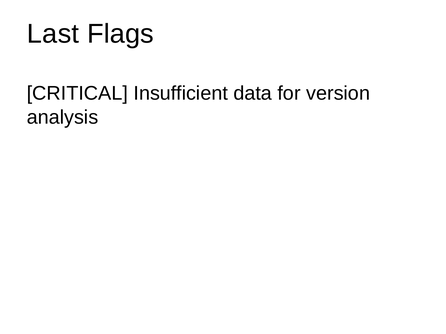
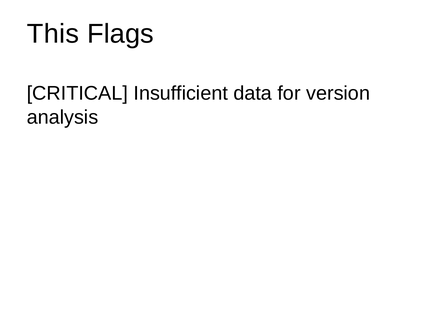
Last: Last -> This
